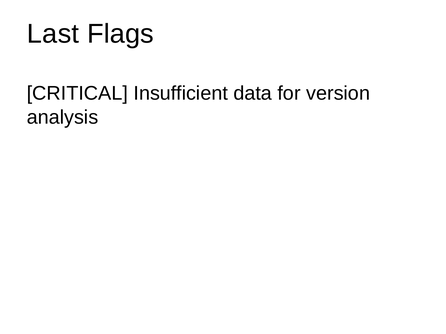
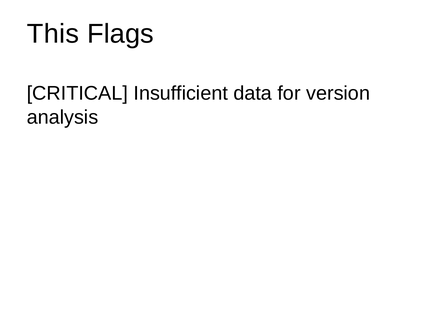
Last: Last -> This
